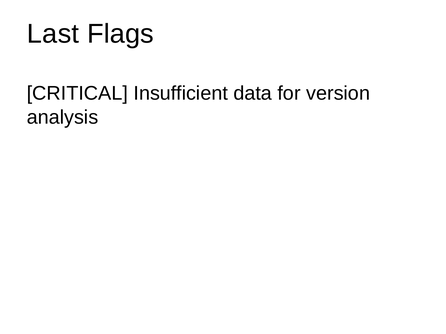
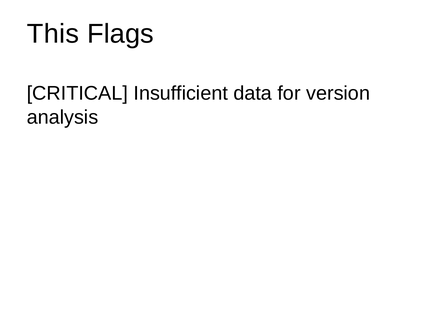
Last: Last -> This
